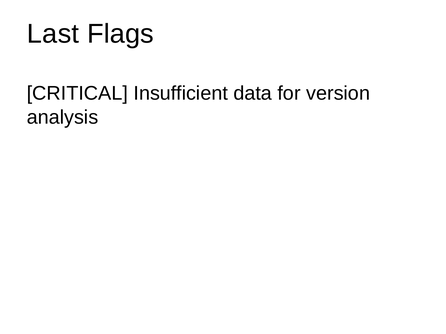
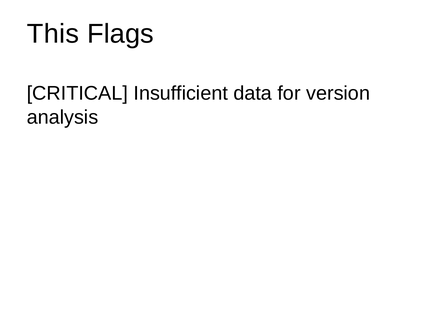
Last: Last -> This
